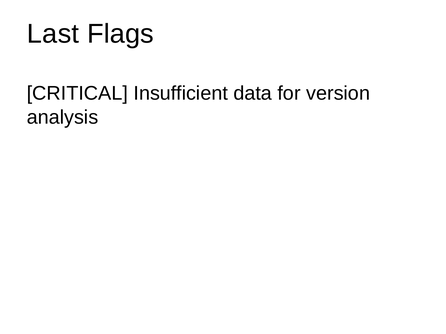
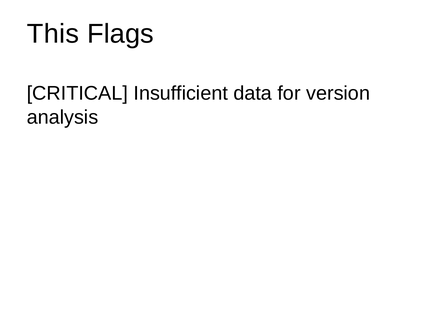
Last: Last -> This
